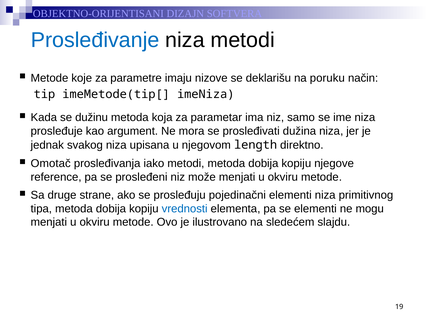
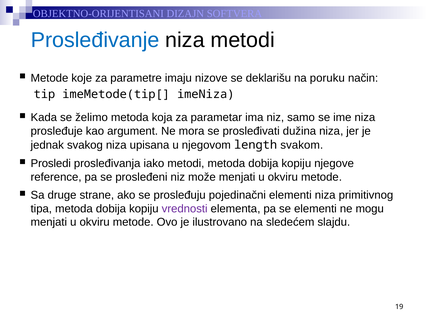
dužinu: dužinu -> želimo
direktno: direktno -> svakom
Omotač: Omotač -> Prosledi
vrednosti colour: blue -> purple
